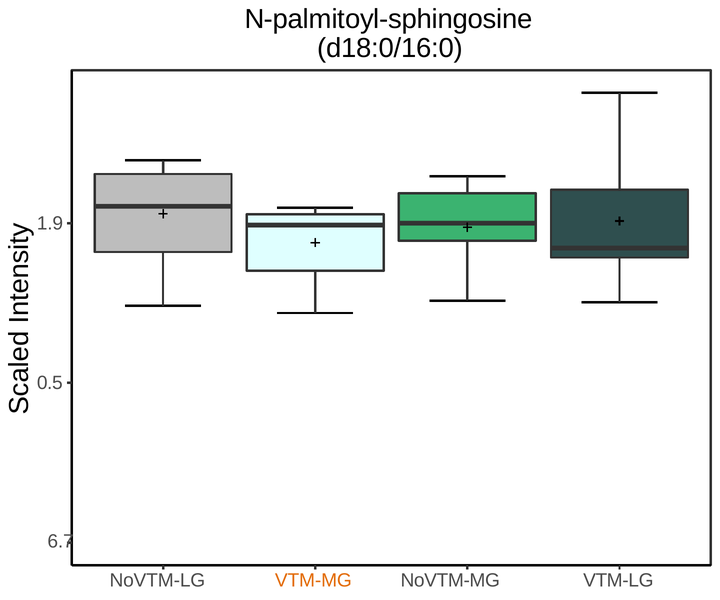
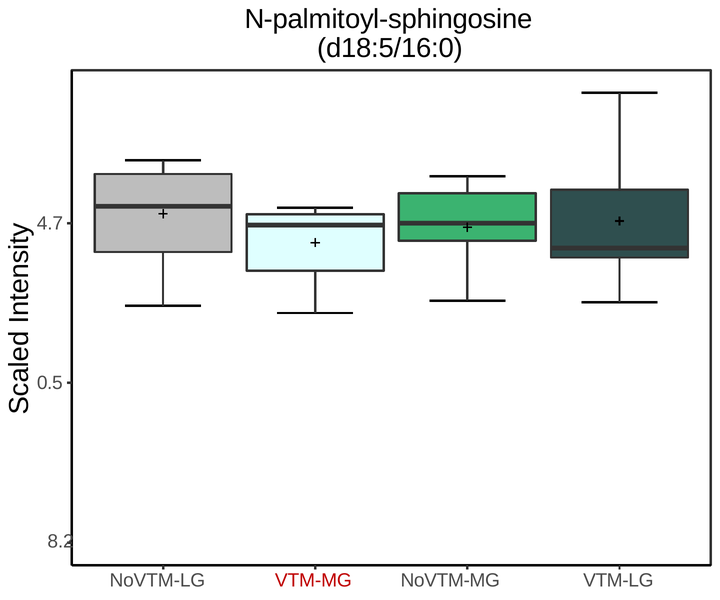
d18:0/16:0: d18:0/16:0 -> d18:5/16:0
1.9: 1.9 -> 4.7
6.7: 6.7 -> 8.2
VTM-MG colour: orange -> red
